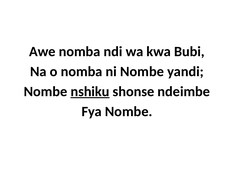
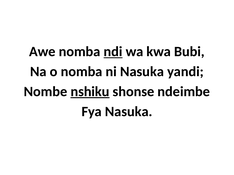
ndi underline: none -> present
ni Nombe: Nombe -> Nasuka
Fya Nombe: Nombe -> Nasuka
